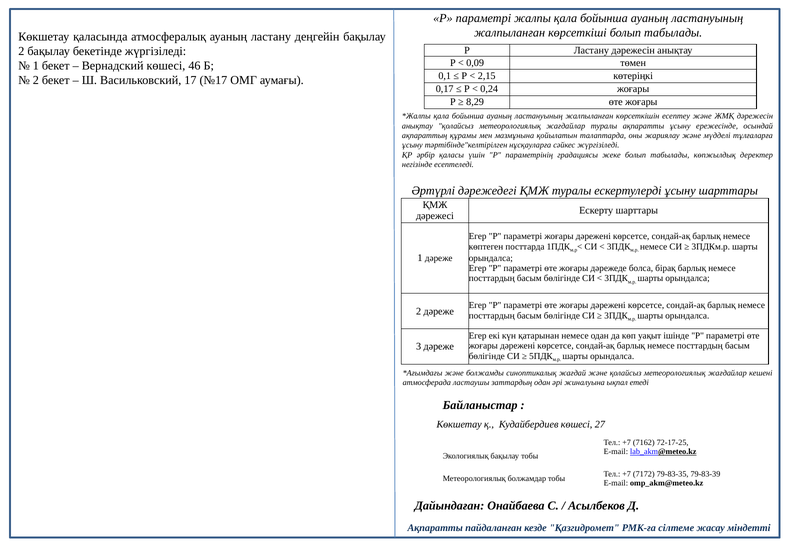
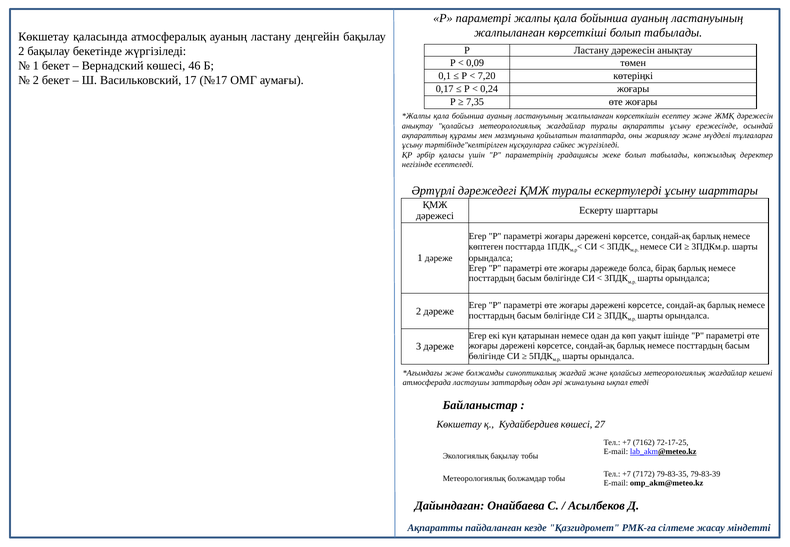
2,15: 2,15 -> 7,20
8,29: 8,29 -> 7,35
